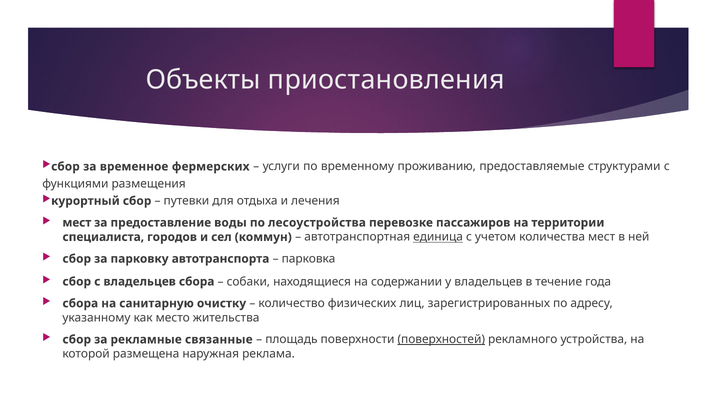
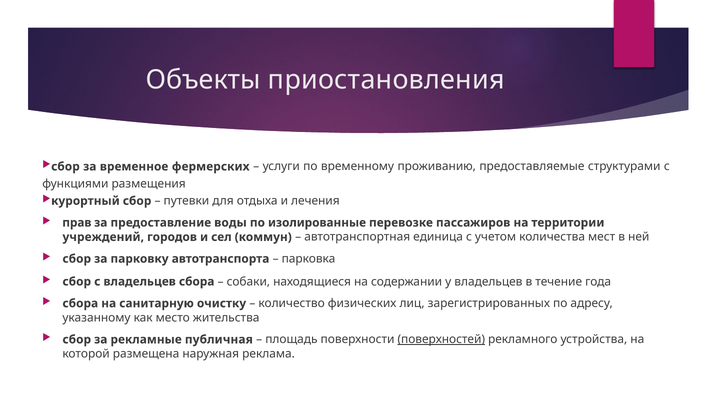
мест at (77, 223): мест -> прав
лесоустройства: лесоустройства -> изолированные
специалиста: специалиста -> учреждений
единица underline: present -> none
связанные: связанные -> публичная
